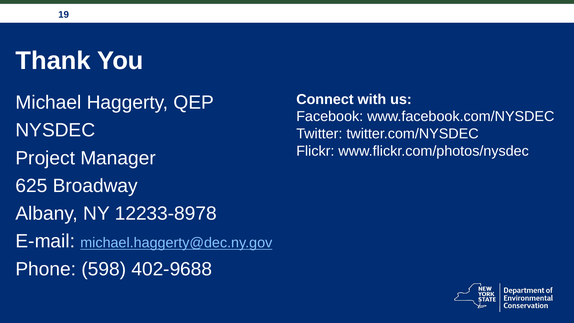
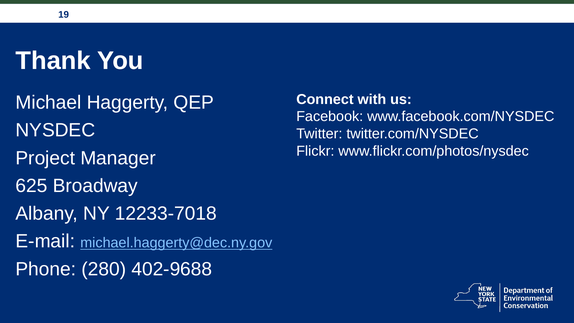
12233-8978: 12233-8978 -> 12233-7018
598: 598 -> 280
